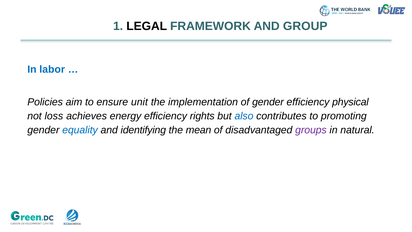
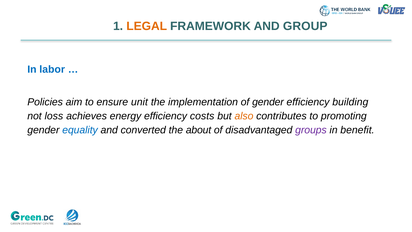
LEGAL colour: black -> orange
physical: physical -> building
rights: rights -> costs
also colour: blue -> orange
identifying: identifying -> converted
mean: mean -> about
natural: natural -> benefit
